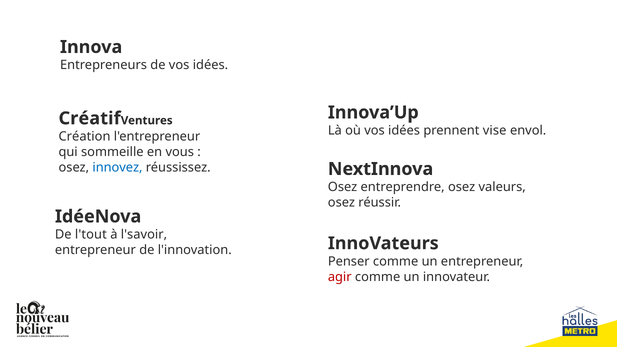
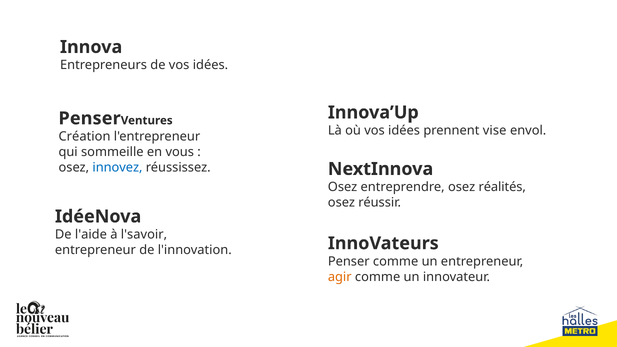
Créatif at (90, 118): Créatif -> Penser
valeurs: valeurs -> réalités
l'tout: l'tout -> l'aide
agir colour: red -> orange
